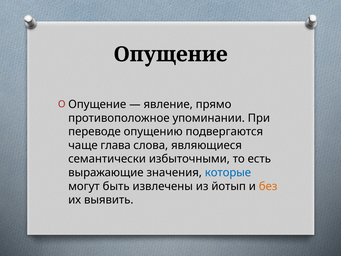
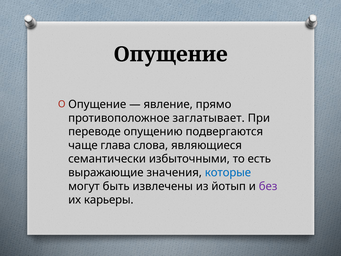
упоминании: упоминании -> заглатывает
без colour: orange -> purple
выявить: выявить -> карьеры
